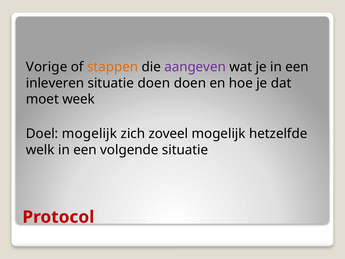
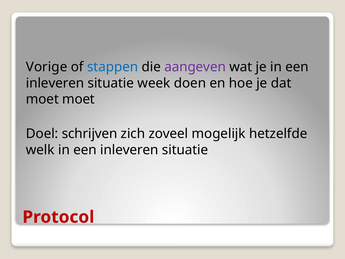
stappen colour: orange -> blue
situatie doen: doen -> week
moet week: week -> moet
Doel mogelijk: mogelijk -> schrijven
volgende at (129, 150): volgende -> inleveren
